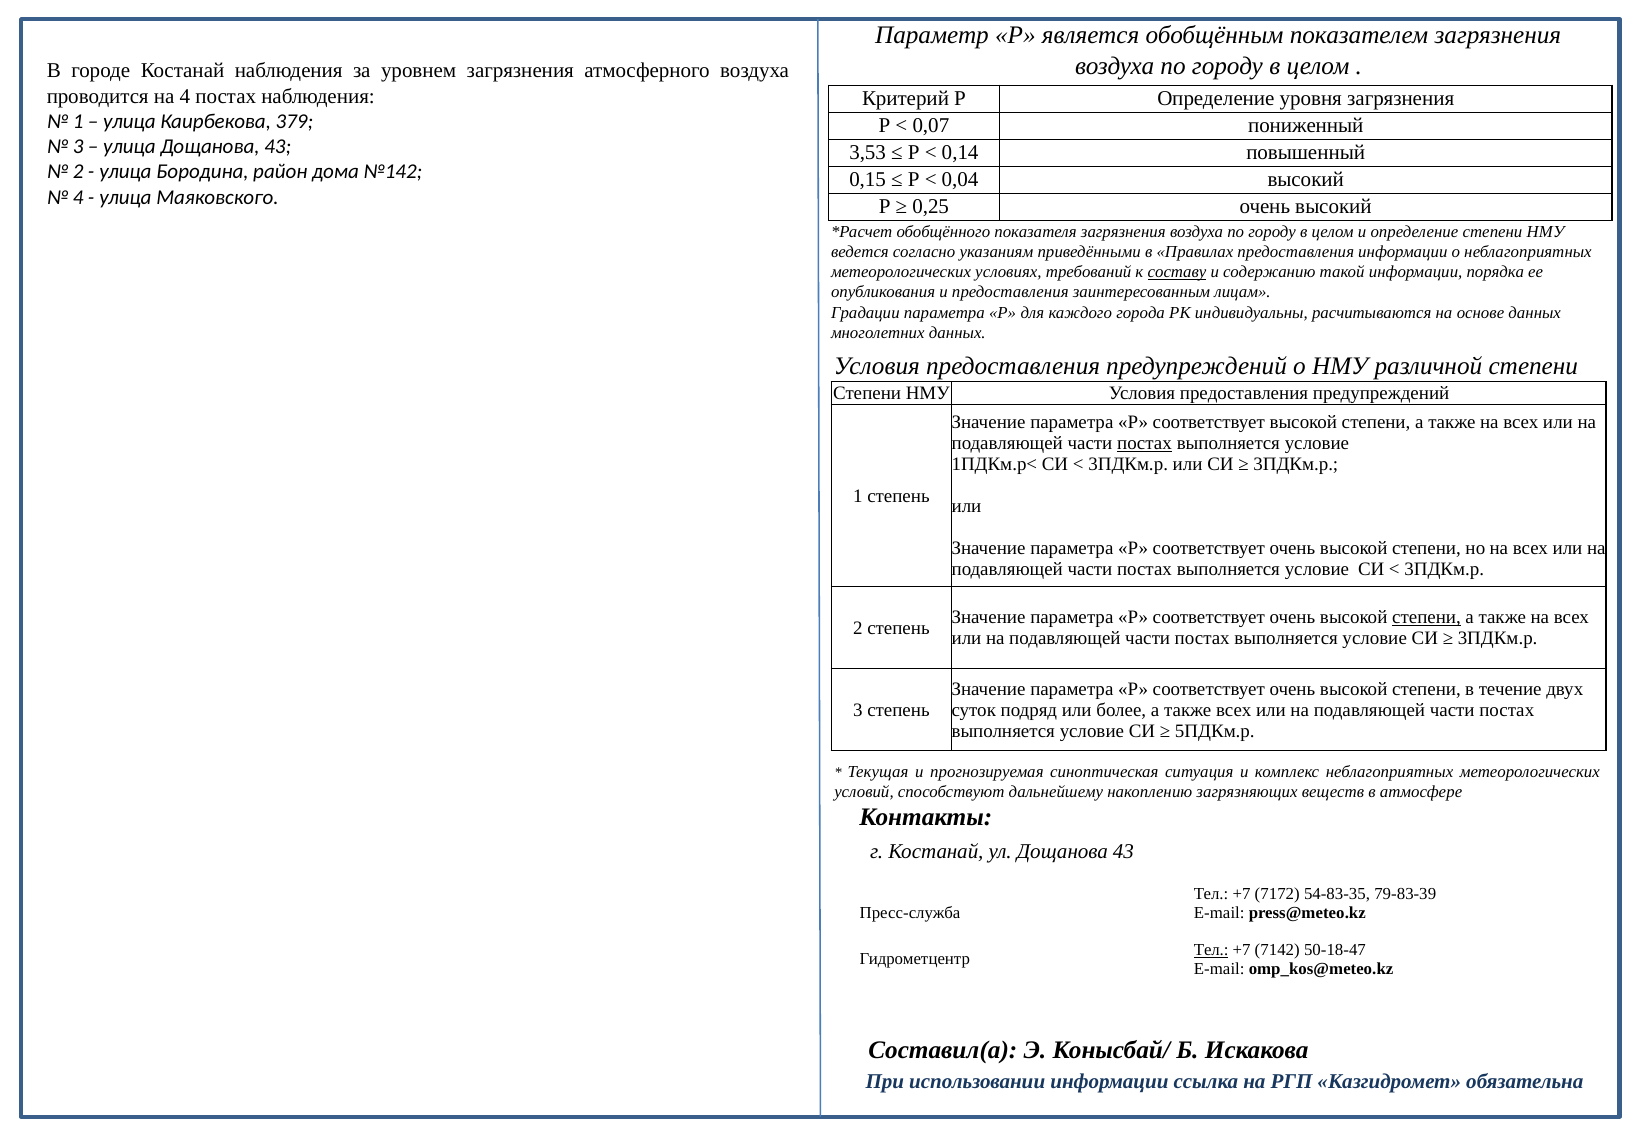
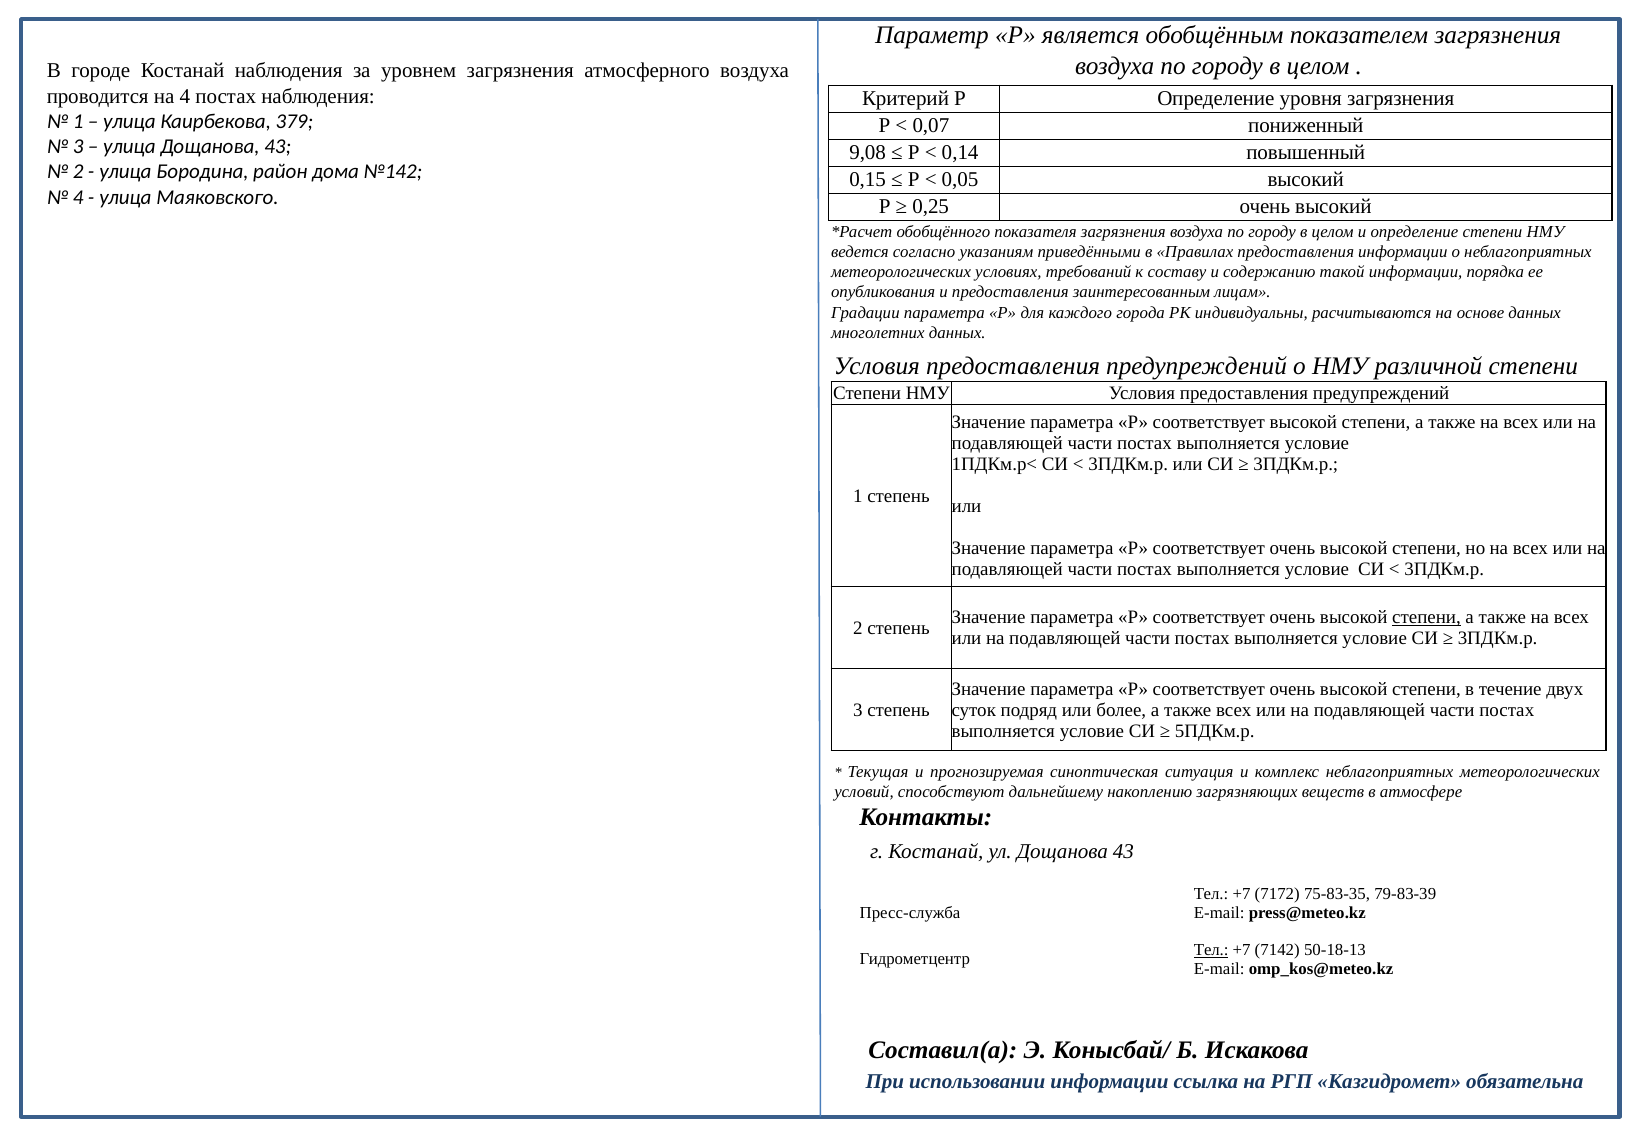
3,53: 3,53 -> 9,08
0,04: 0,04 -> 0,05
составу underline: present -> none
постах at (1144, 443) underline: present -> none
54-83-35: 54-83-35 -> 75-83-35
50-18-47: 50-18-47 -> 50-18-13
